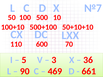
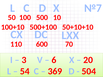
5: 5 -> 3
3: 3 -> 6
36: 36 -> 20
90: 90 -> 54
469: 469 -> 369
661: 661 -> 504
